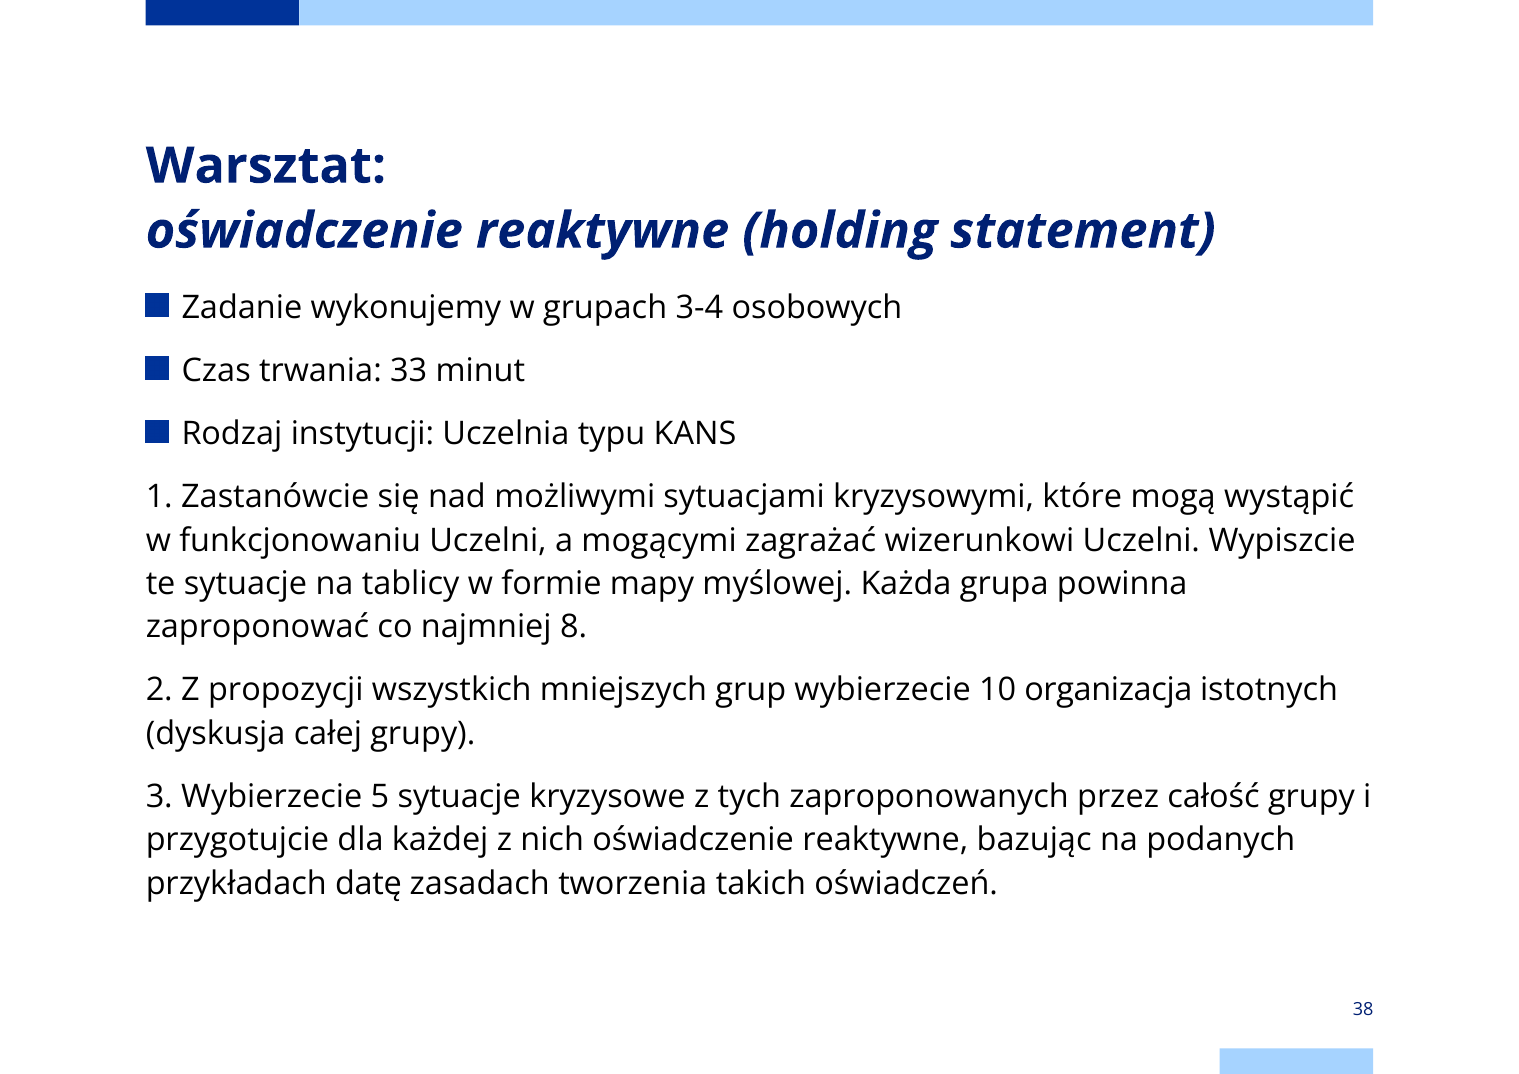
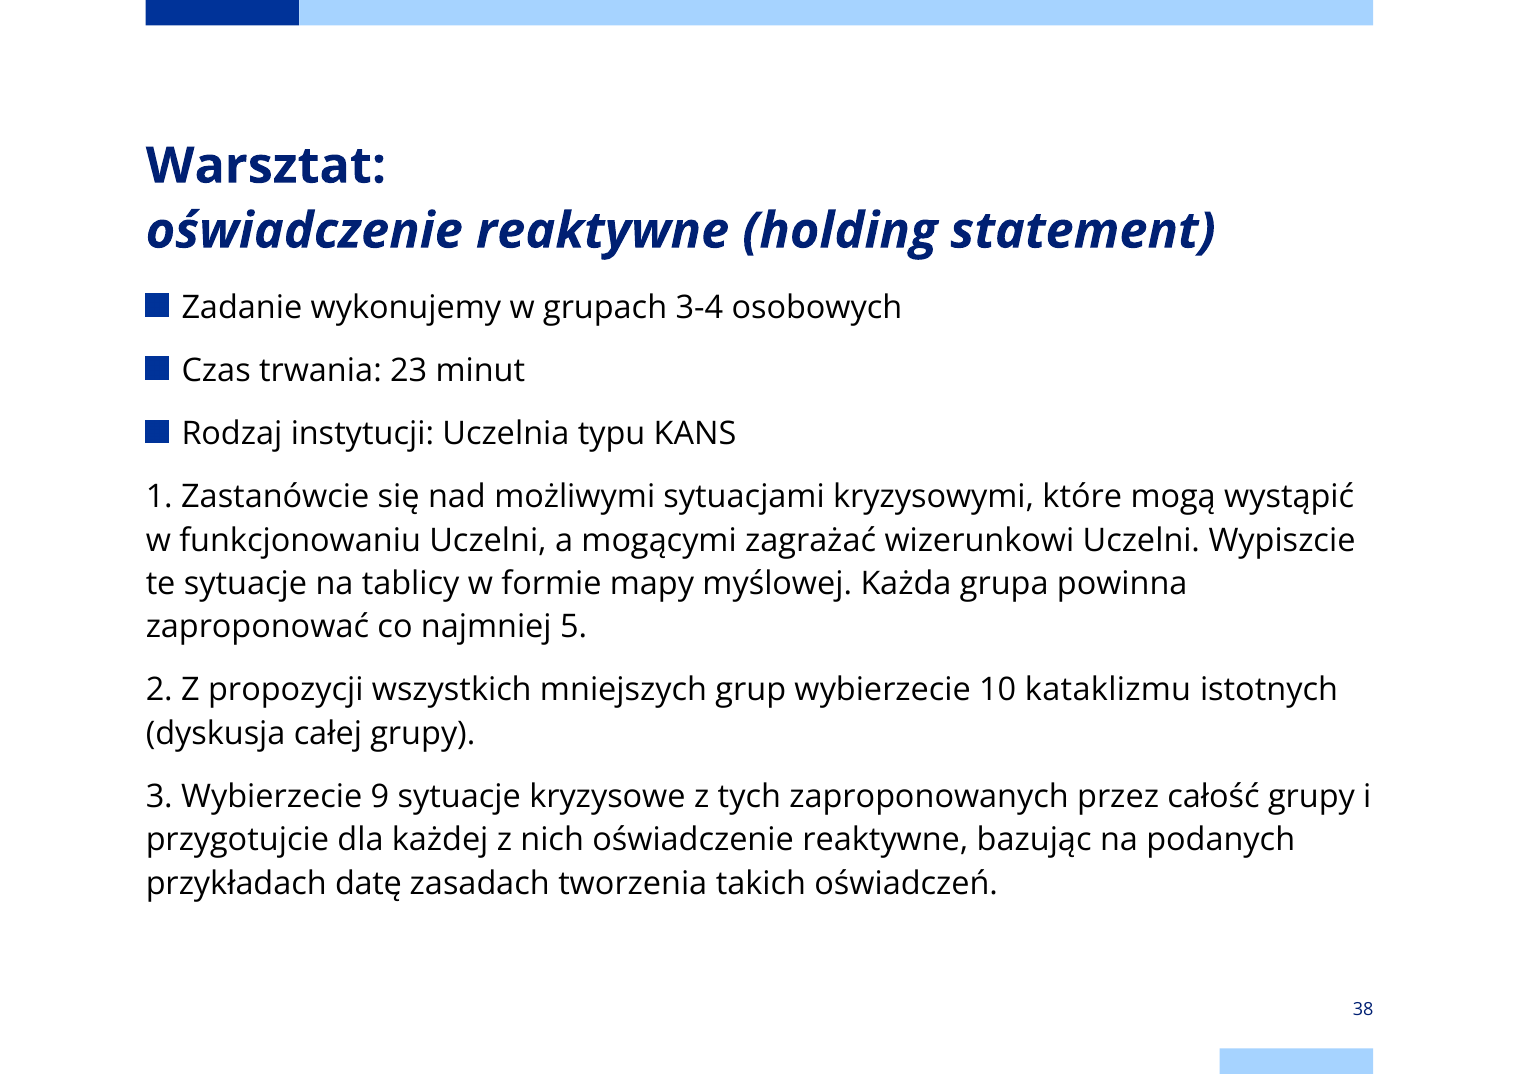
33: 33 -> 23
8: 8 -> 5
organizacja: organizacja -> kataklizmu
5: 5 -> 9
